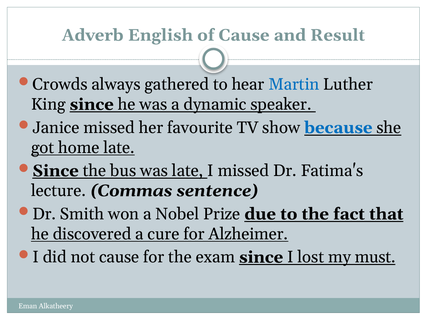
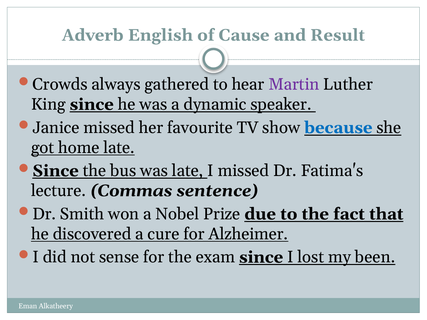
Martin colour: blue -> purple
not cause: cause -> sense
must: must -> been
